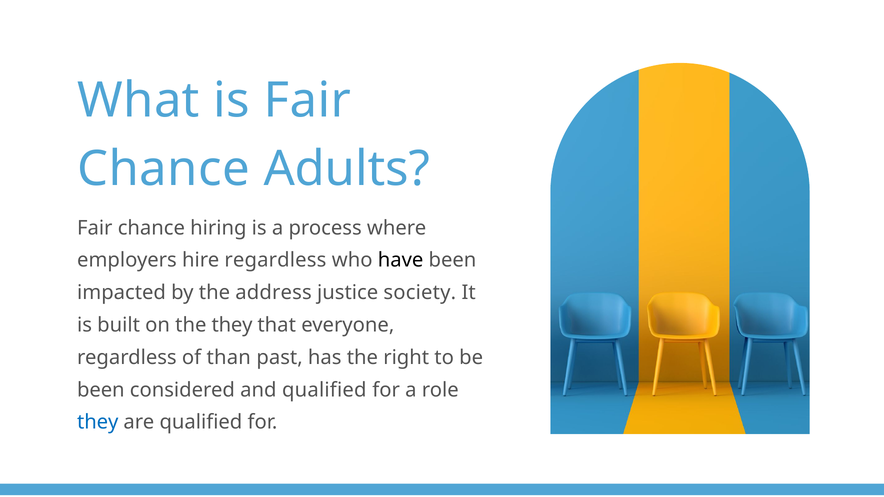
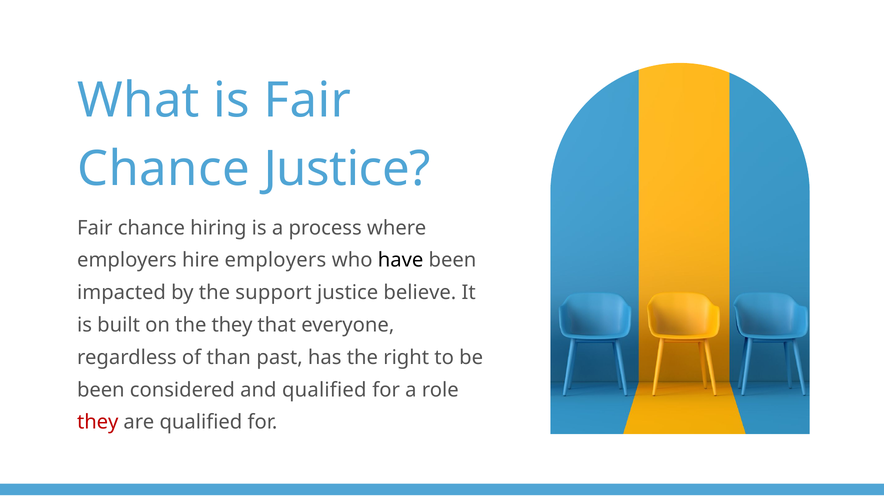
Chance Adults: Adults -> Justice
hire regardless: regardless -> employers
address: address -> support
society: society -> believe
they at (98, 422) colour: blue -> red
